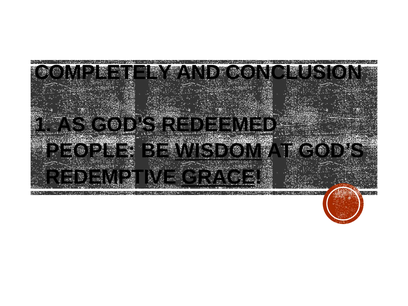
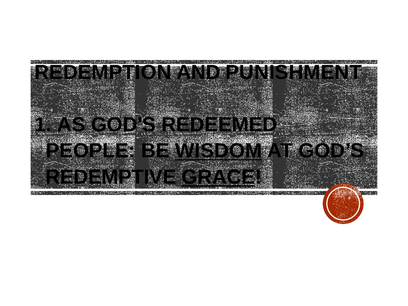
COMPLETELY: COMPLETELY -> REDEMPTION
CONCLUSION: CONCLUSION -> PUNISHMENT
